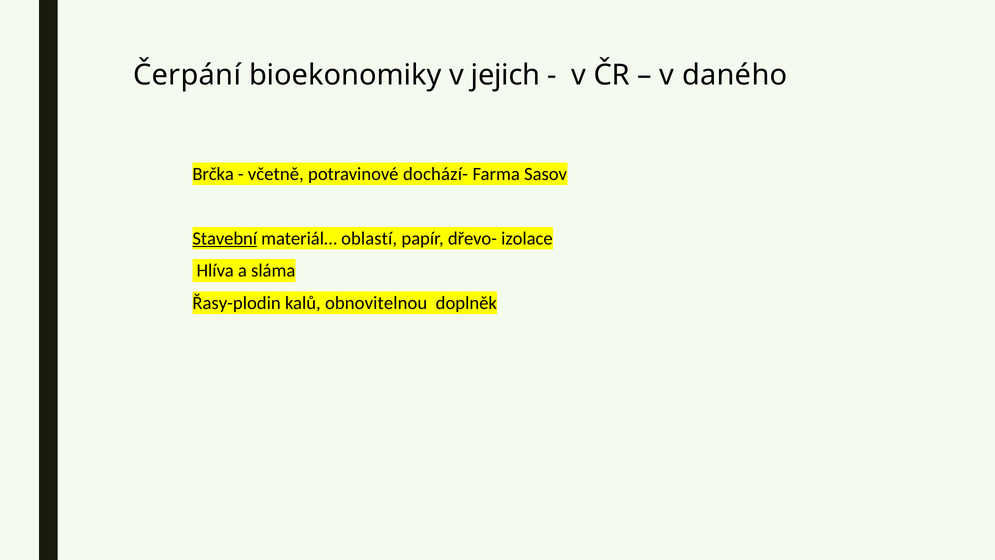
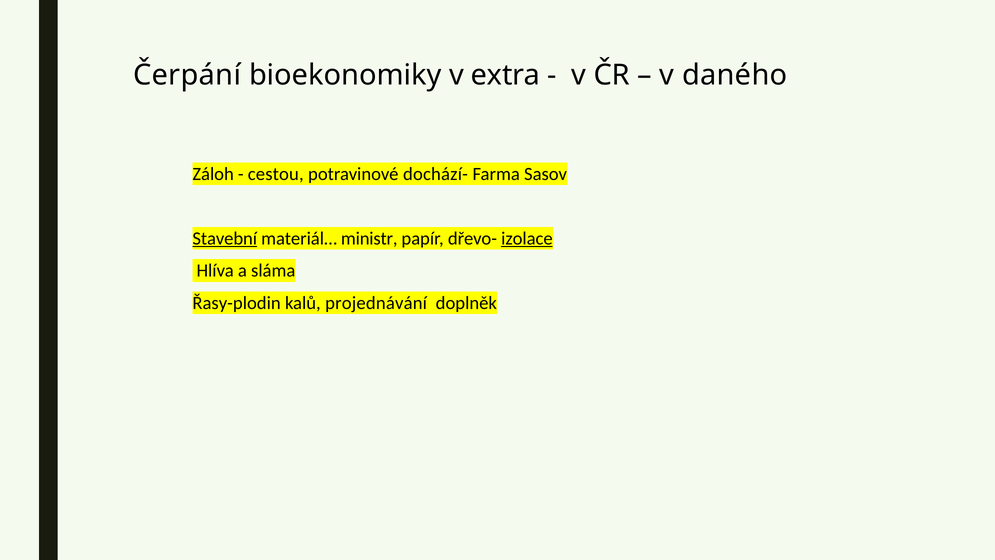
jejich: jejich -> extra
Brčka: Brčka -> Záloh
včetně: včetně -> cestou
oblastí: oblastí -> ministr
izolace underline: none -> present
obnovitelnou: obnovitelnou -> projednávání
